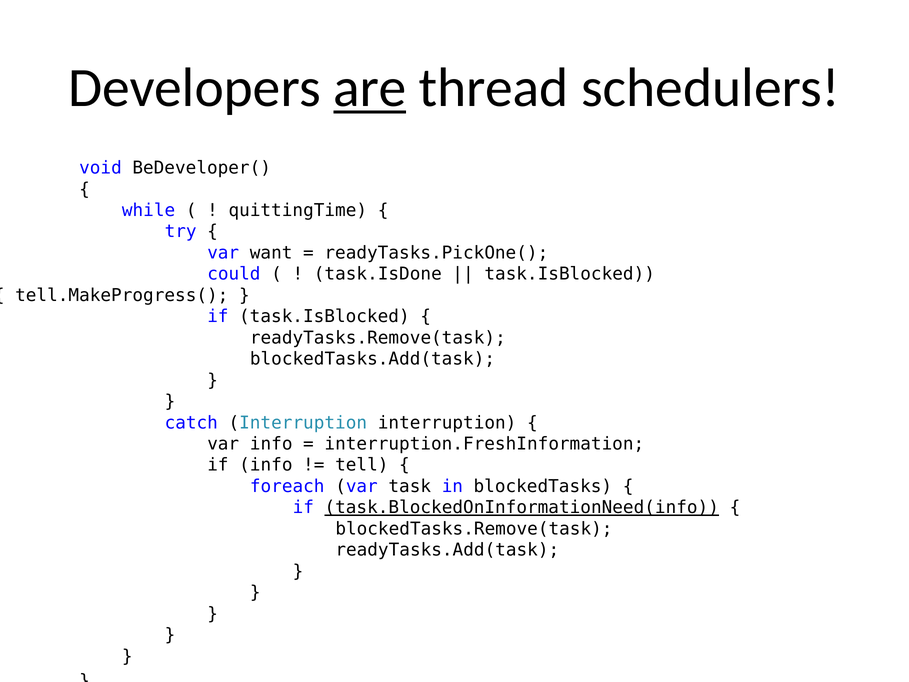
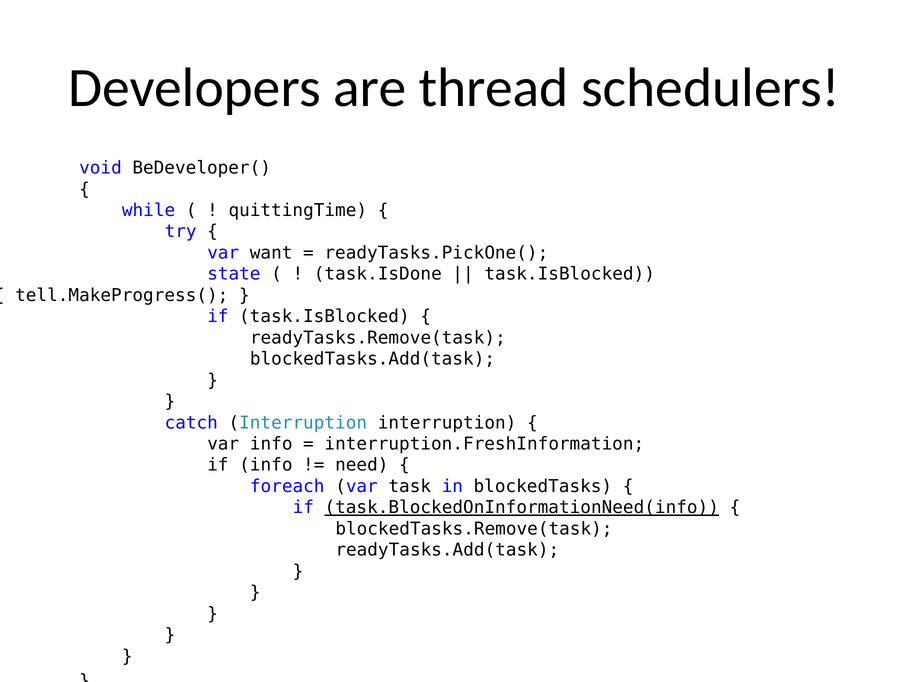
are underline: present -> none
could: could -> state
tell: tell -> need
